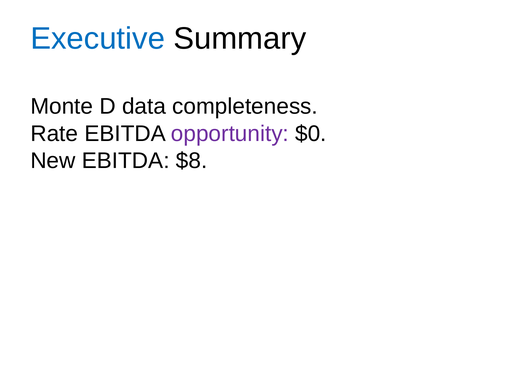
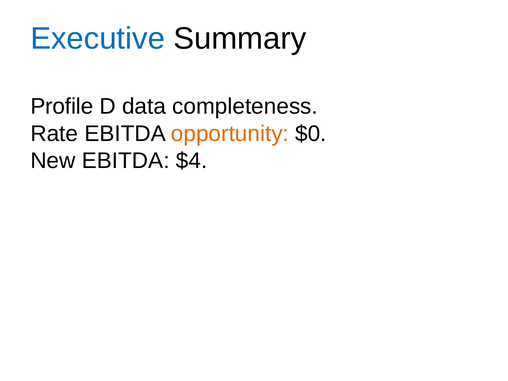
Monte: Monte -> Profile
opportunity colour: purple -> orange
$8: $8 -> $4
